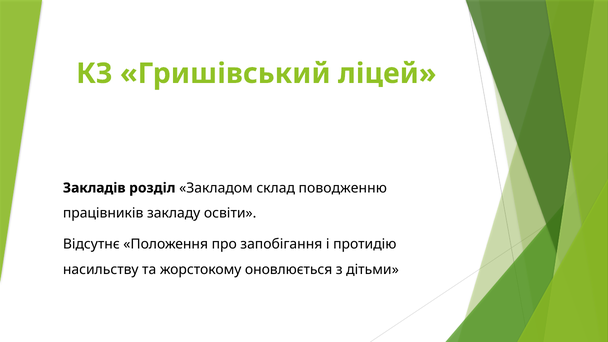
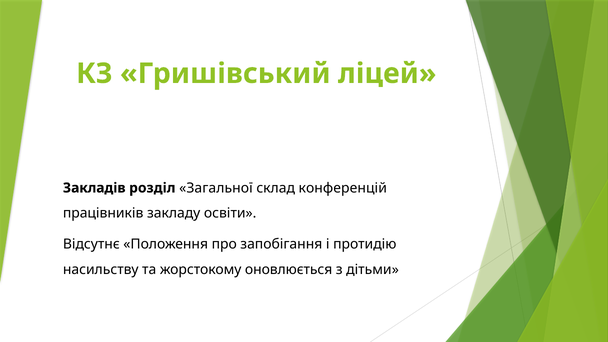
Закладом: Закладом -> Загальної
поводженню: поводженню -> конференцій
